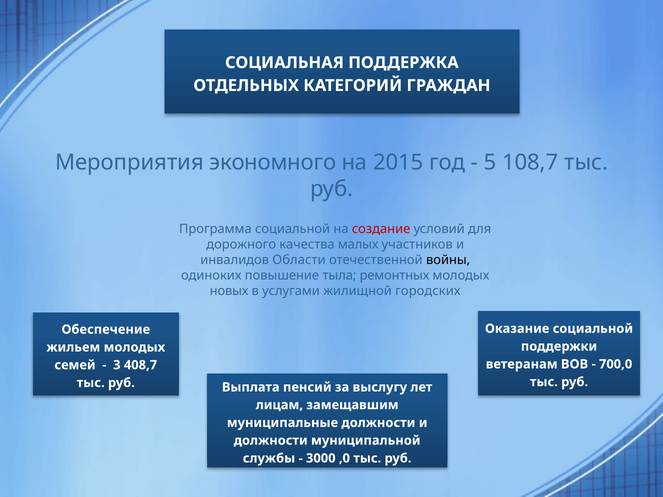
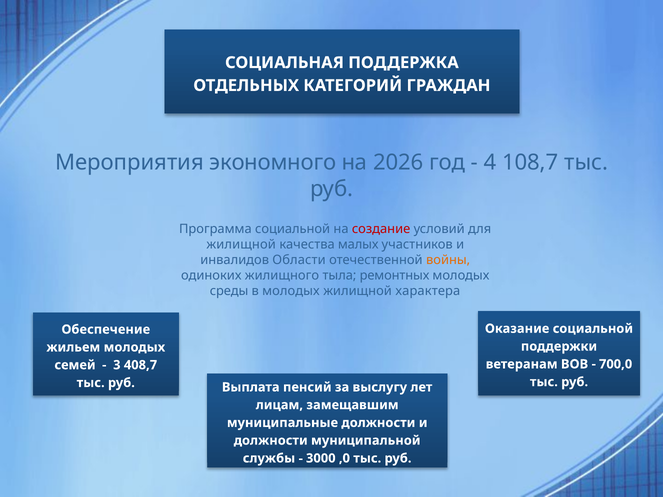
2015: 2015 -> 2026
5: 5 -> 4
дорожного at (241, 245): дорожного -> жилищной
войны colour: black -> orange
повышение: повышение -> жилищного
новых: новых -> среды
в услугами: услугами -> молодых
городских: городских -> характера
